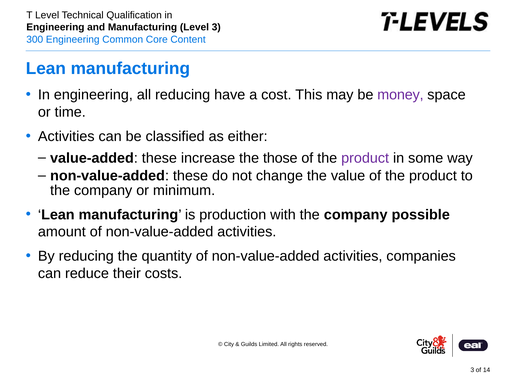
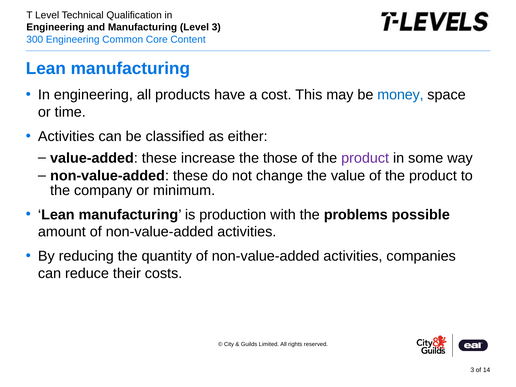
all reducing: reducing -> products
money colour: purple -> blue
with the company: company -> problems
